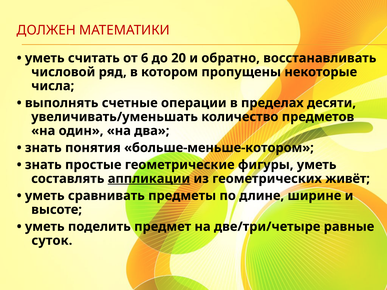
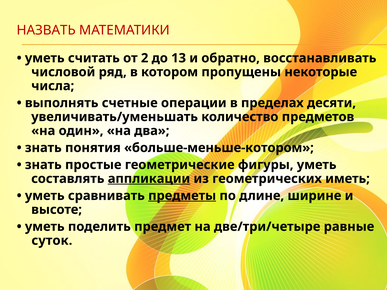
ДОЛЖЕН: ДОЛЖЕН -> НАЗВАТЬ
6: 6 -> 2
20: 20 -> 13
живёт: живёт -> иметь
предметы underline: none -> present
